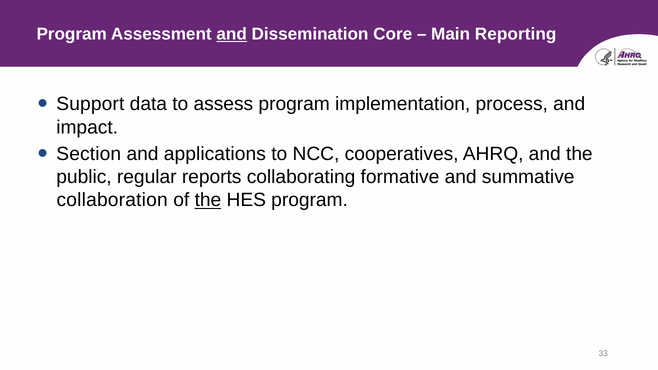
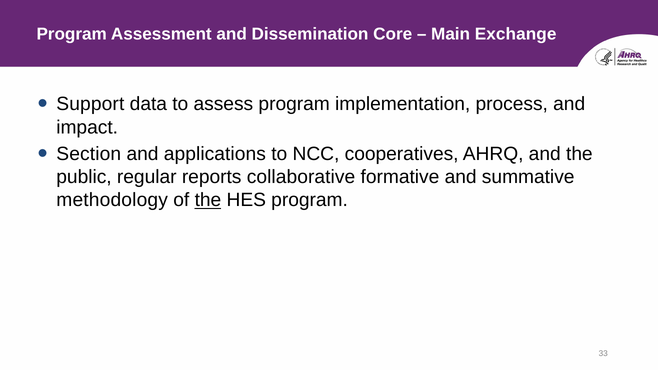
and at (232, 34) underline: present -> none
Reporting: Reporting -> Exchange
collaborating: collaborating -> collaborative
collaboration: collaboration -> methodology
